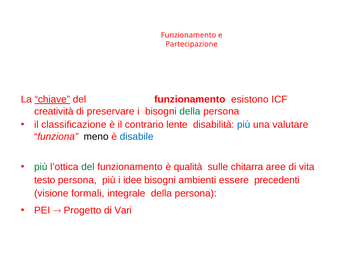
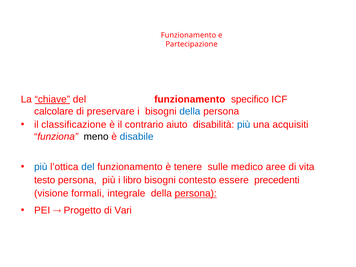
esistono: esistono -> specifico
creatività: creatività -> calcolare
della at (190, 111) colour: green -> blue
lente: lente -> aiuto
valutare: valutare -> acquisiti
più at (41, 167) colour: green -> blue
del at (88, 167) colour: green -> blue
qualità: qualità -> tenere
chitarra: chitarra -> medico
idee: idee -> libro
ambienti: ambienti -> contesto
persona at (196, 193) underline: none -> present
